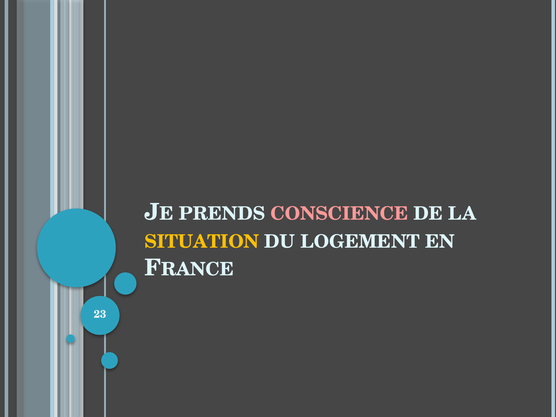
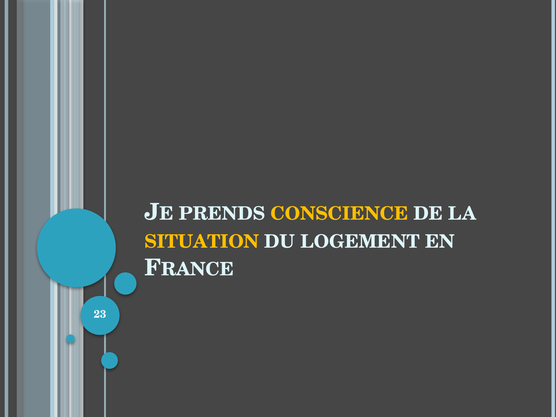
CONSCIENCE colour: pink -> yellow
